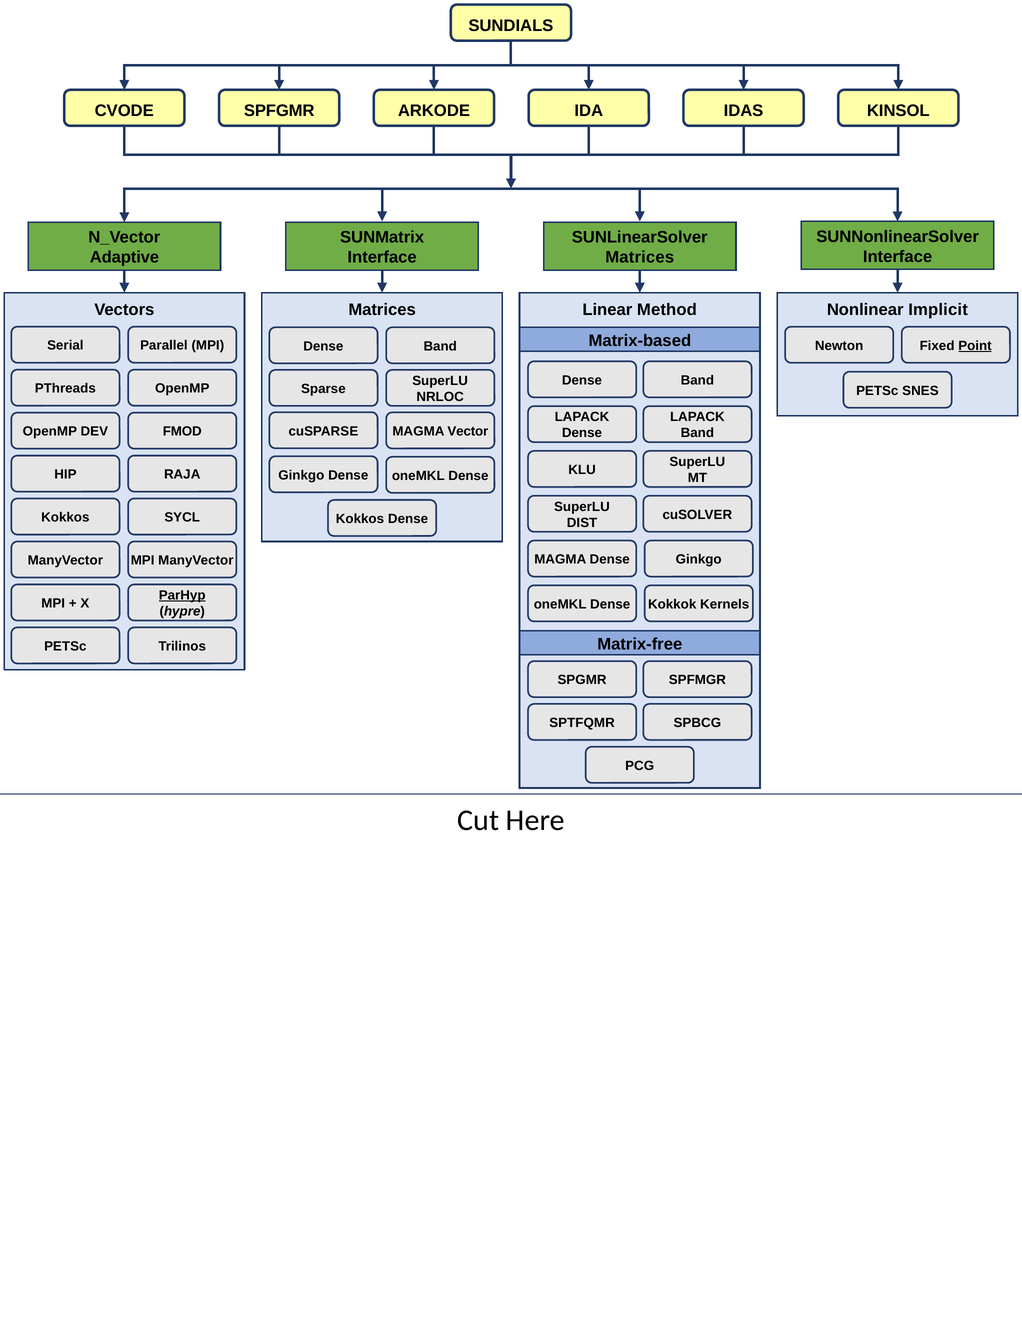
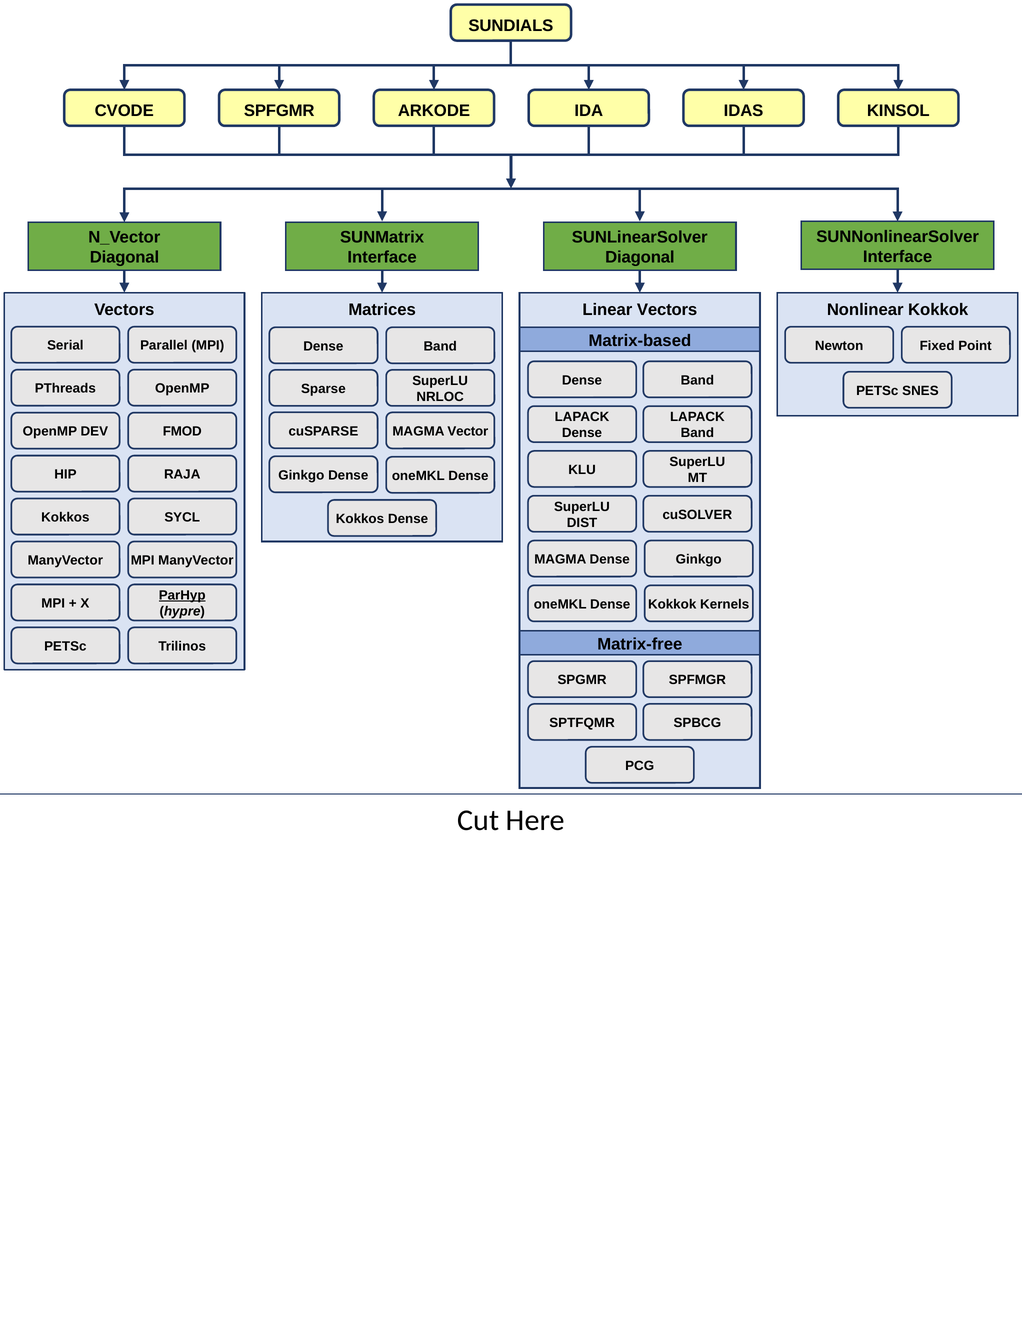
Adaptive at (124, 258): Adaptive -> Diagonal
Matrices at (640, 258): Matrices -> Diagonal
Linear Method: Method -> Vectors
Nonlinear Implicit: Implicit -> Kokkok
Point underline: present -> none
